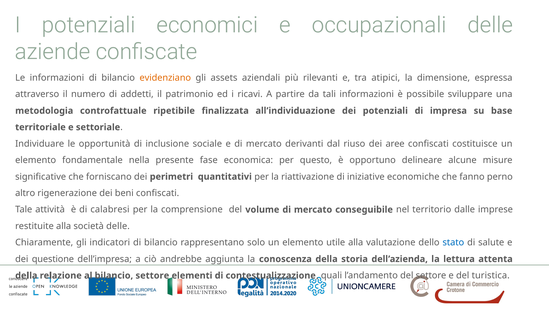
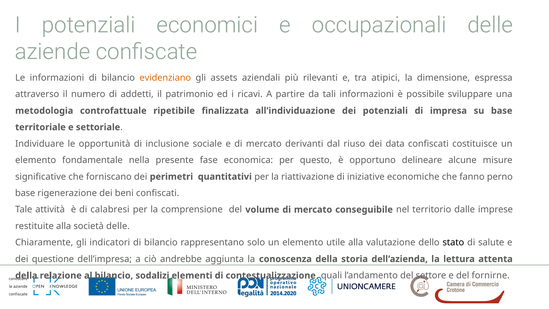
aree: aree -> data
altro at (25, 193): altro -> base
stato colour: blue -> black
bilancio settore: settore -> sodalizi
turistica: turistica -> fornirne
